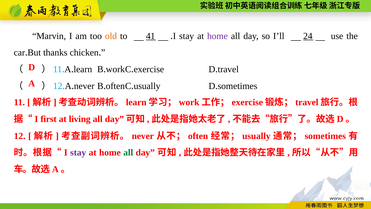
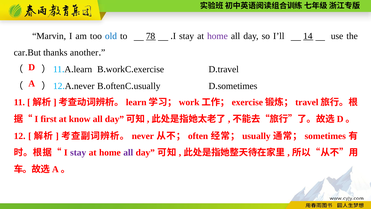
old colour: orange -> blue
41: 41 -> 78
24: 24 -> 14
chicken: chicken -> another
living: living -> know
all at (128, 152) colour: green -> purple
